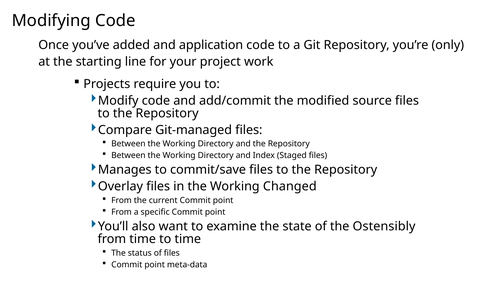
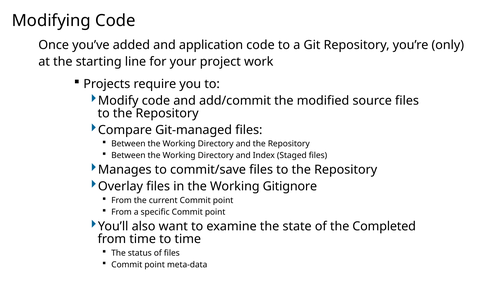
Changed: Changed -> Gitignore
Ostensibly: Ostensibly -> Completed
